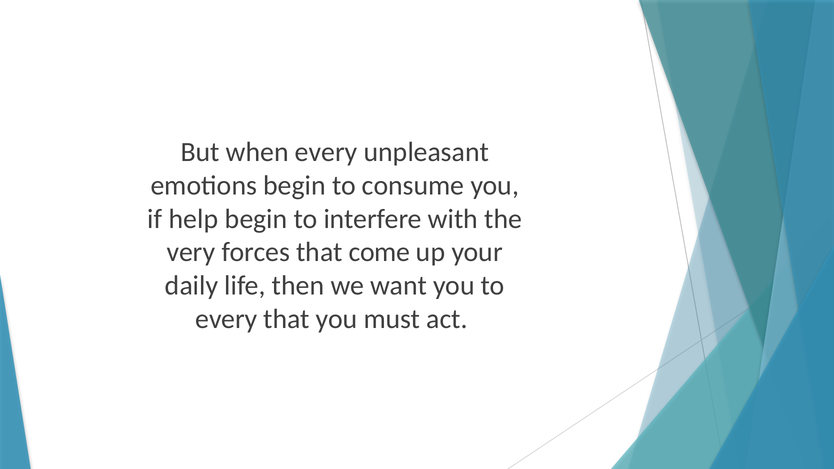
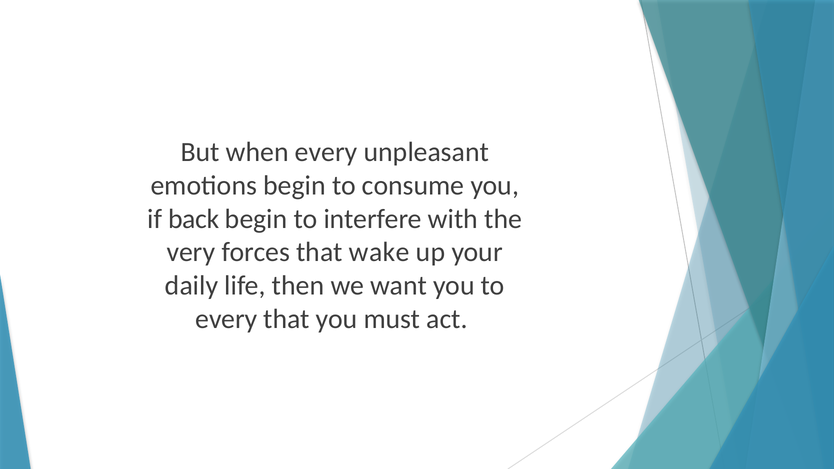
help: help -> back
come: come -> wake
